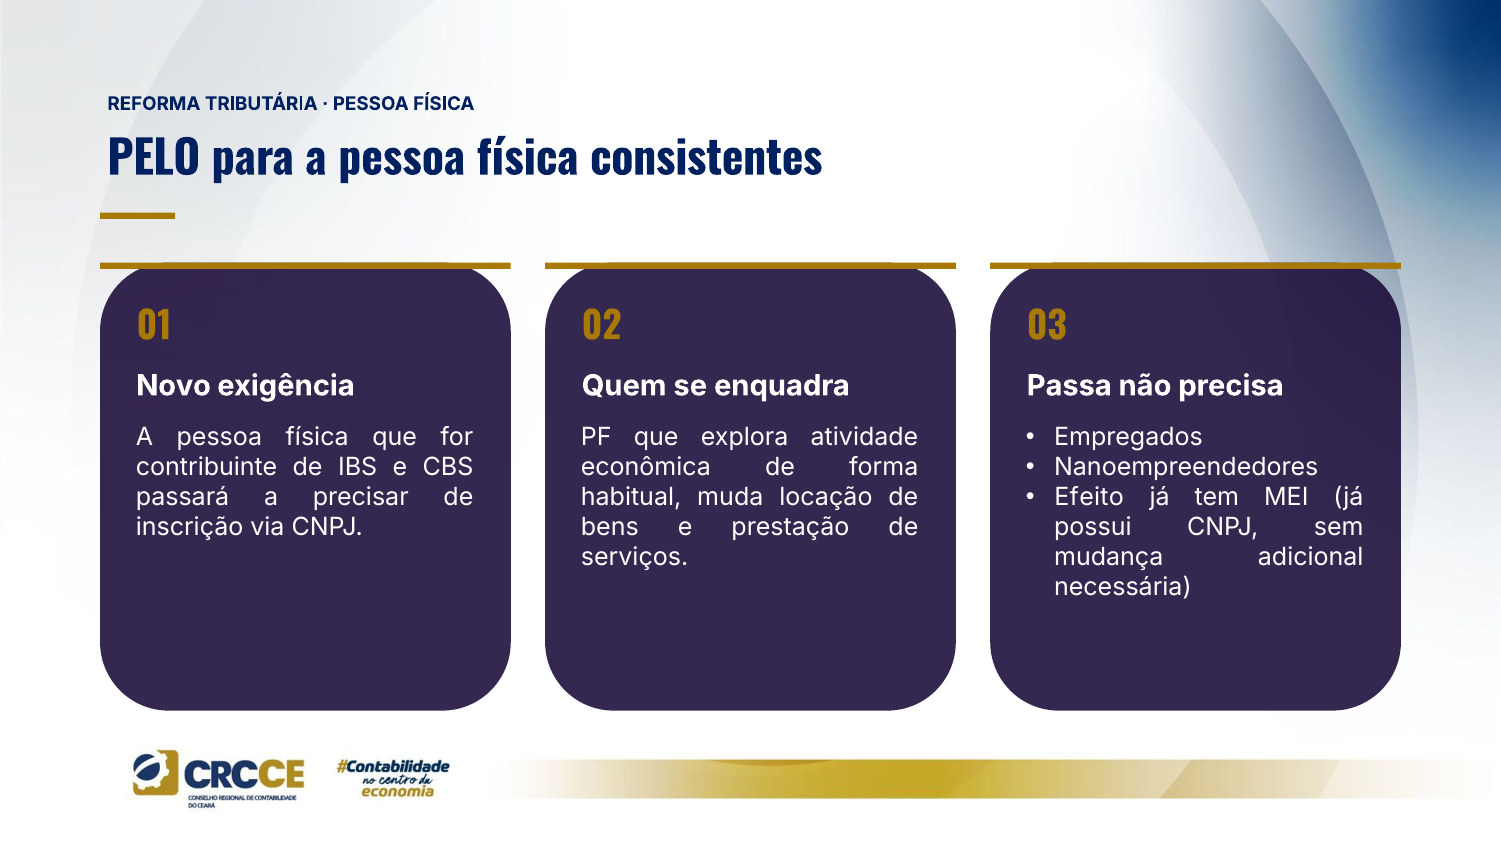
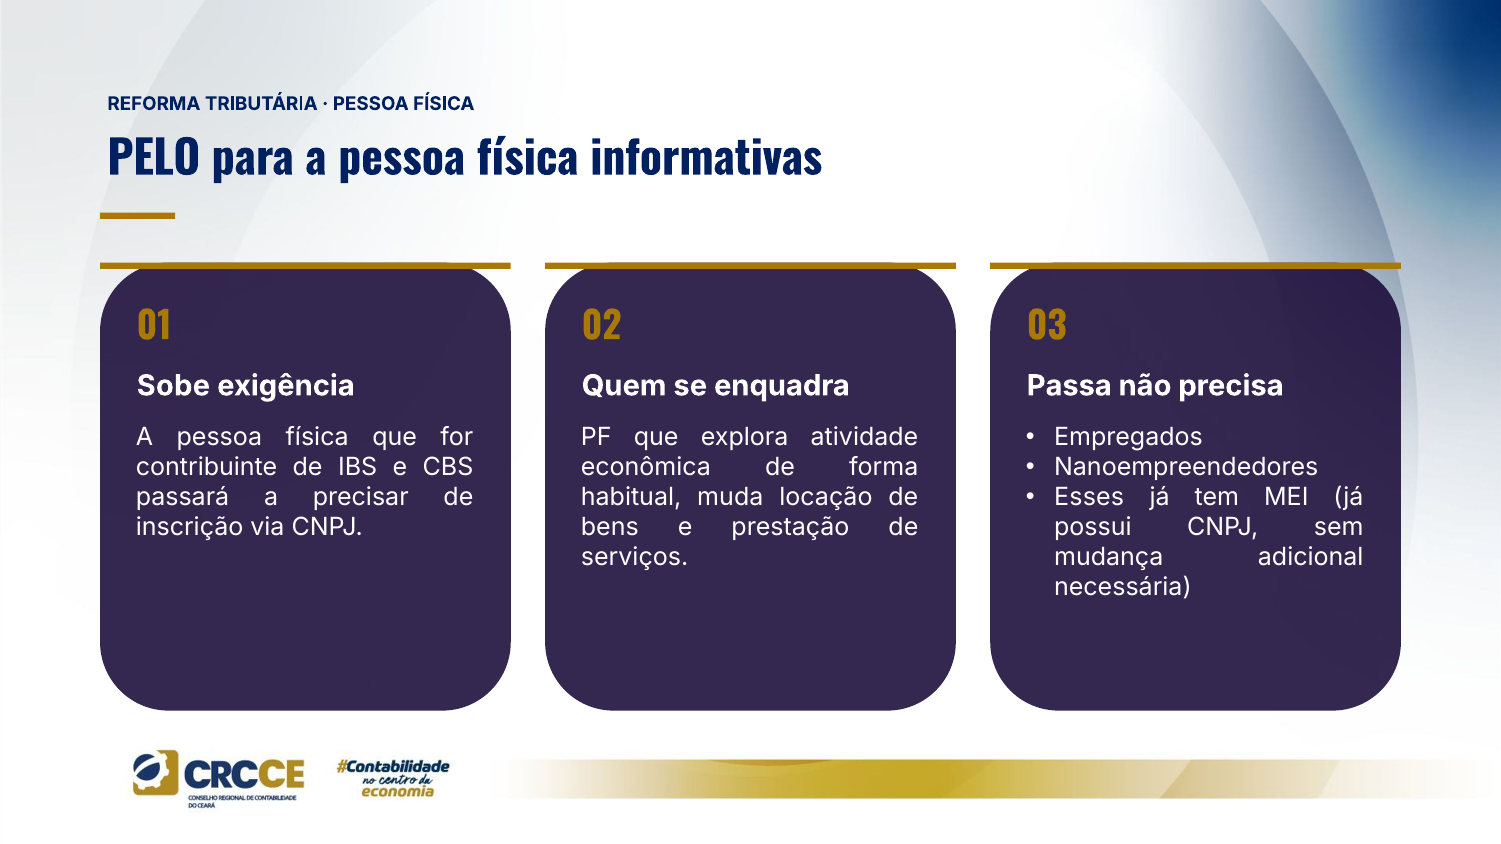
consistentes: consistentes -> informativas
Novo: Novo -> Sobe
Efeito: Efeito -> Esses
